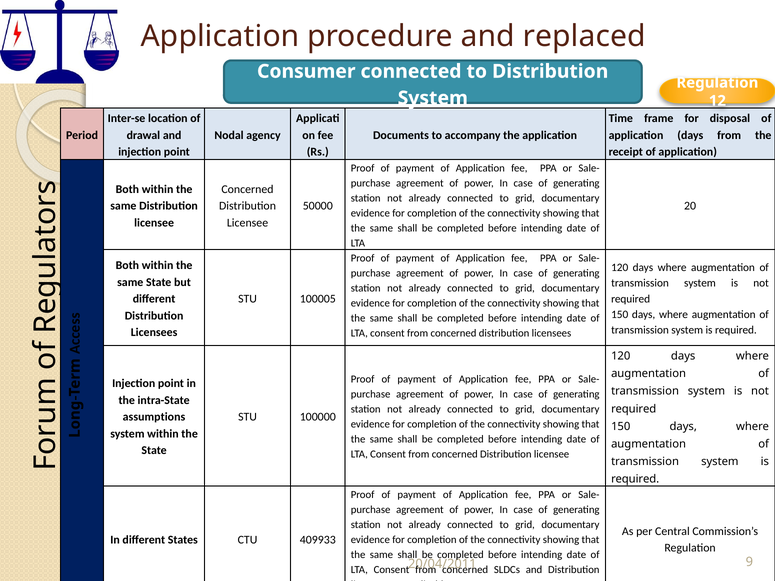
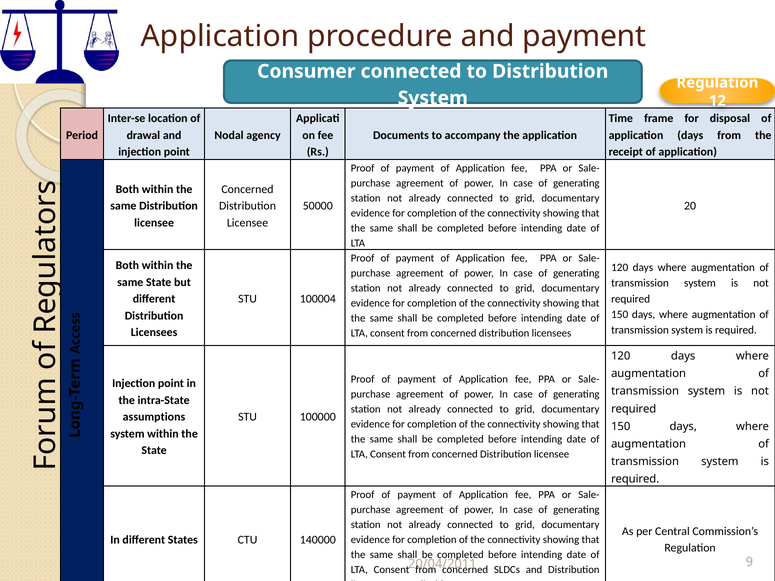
and replaced: replaced -> payment
100005: 100005 -> 100004
409933: 409933 -> 140000
